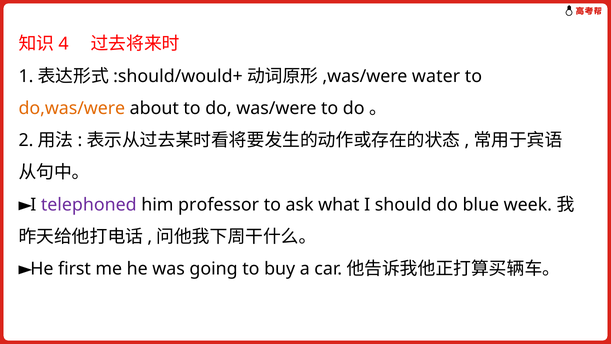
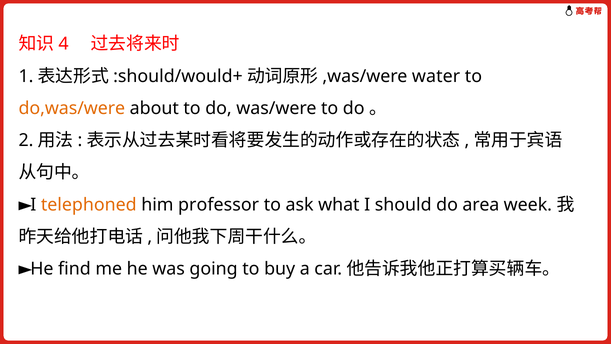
telephoned colour: purple -> orange
blue: blue -> area
first: first -> find
